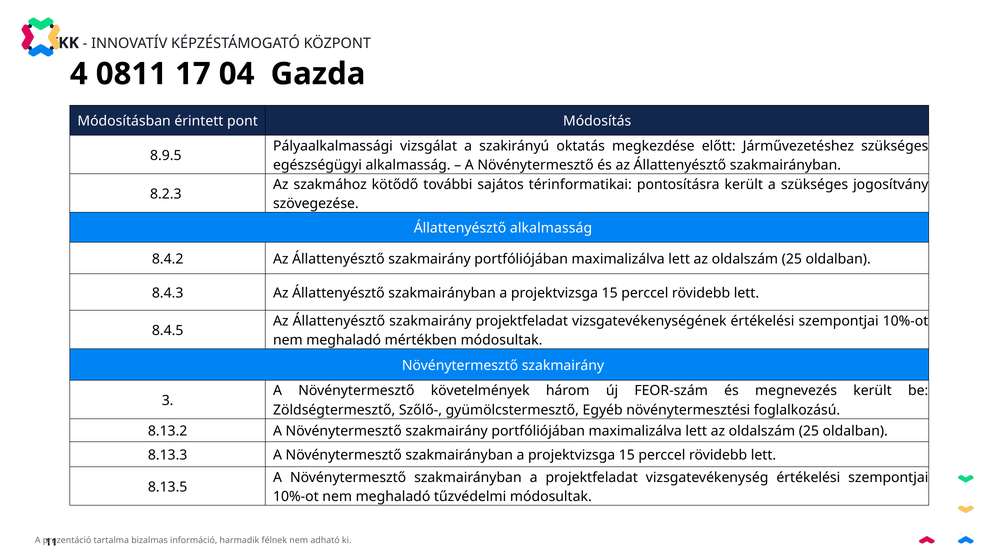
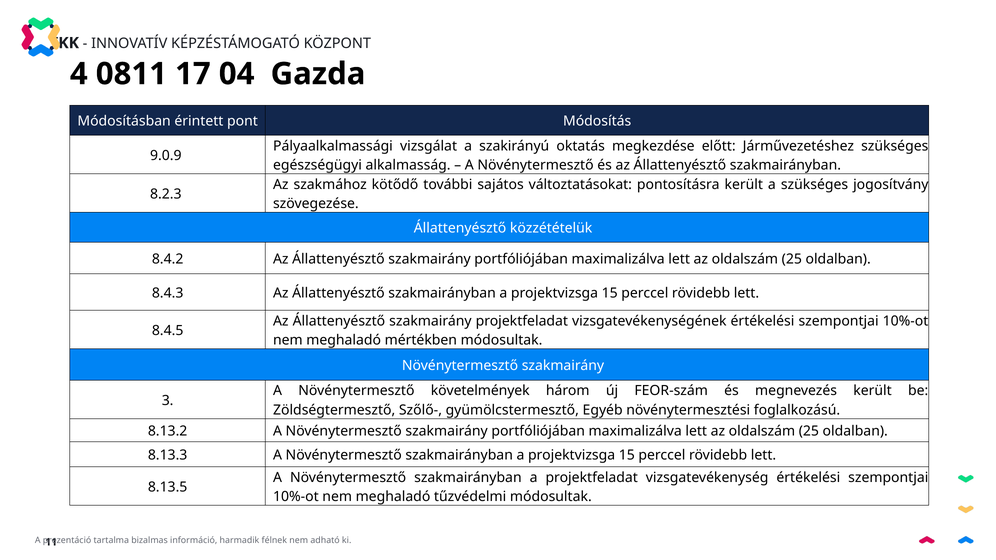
8.9.5: 8.9.5 -> 9.0.9
térinformatikai: térinformatikai -> változtatásokat
Állattenyésztő alkalmasság: alkalmasság -> közzétételük
